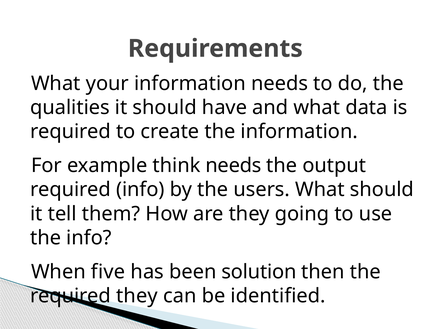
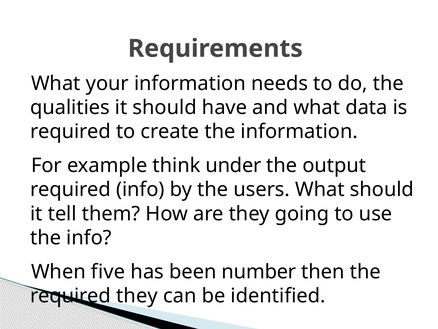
think needs: needs -> under
solution: solution -> number
